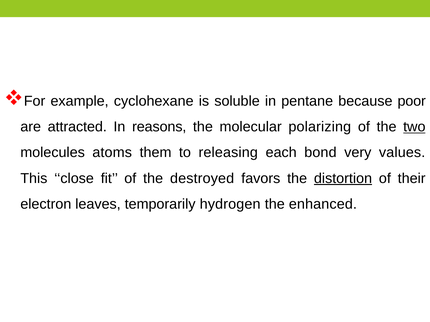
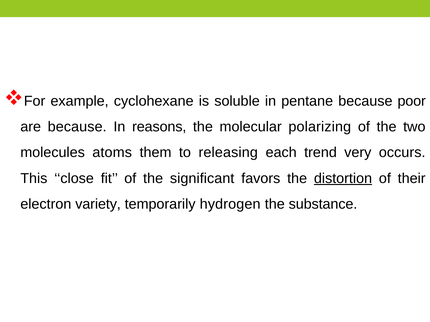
are attracted: attracted -> because
two underline: present -> none
bond: bond -> trend
values: values -> occurs
destroyed: destroyed -> significant
leaves: leaves -> variety
enhanced: enhanced -> substance
